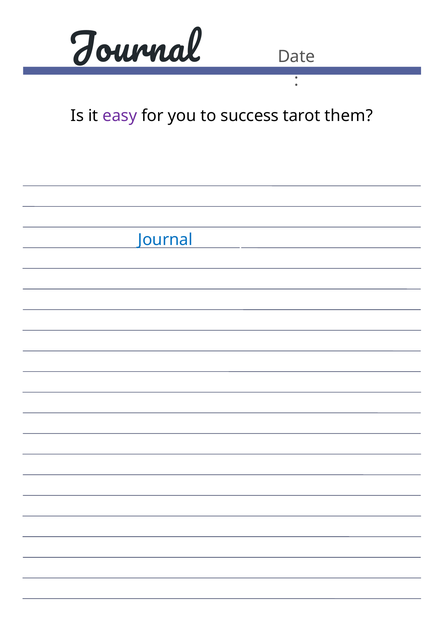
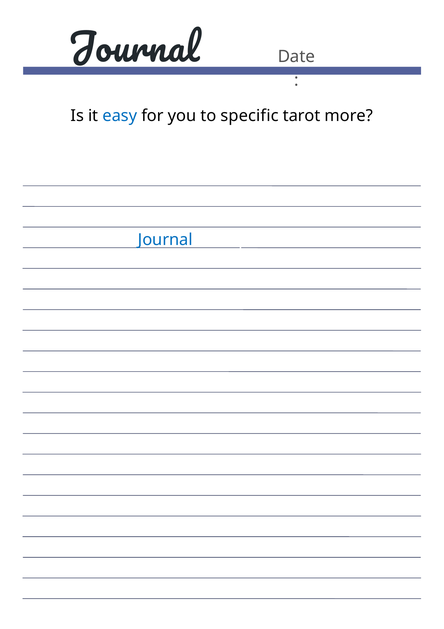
easy colour: purple -> blue
success: success -> specific
them: them -> more
